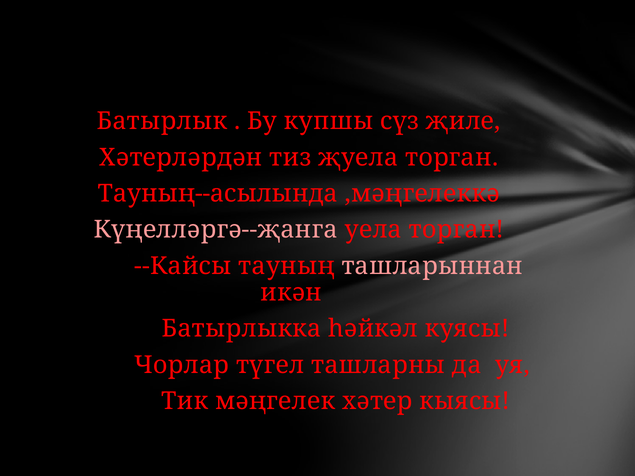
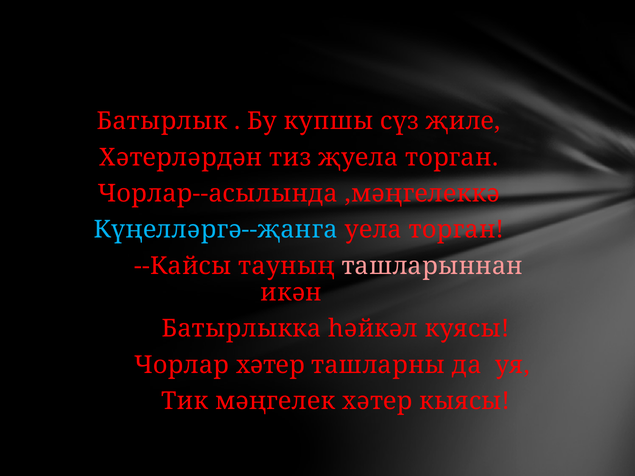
Тауның--асылында: Тауның--асылында -> Чорлар--асылында
Күңелләргә--җанга colour: pink -> light blue
Чорлар түгел: түгел -> хәтер
